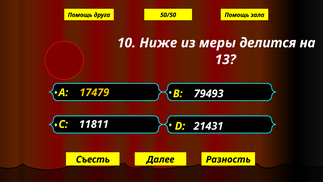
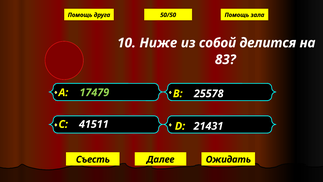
меры: меры -> собой
13: 13 -> 83
17479 colour: yellow -> light green
79493: 79493 -> 25578
11811: 11811 -> 41511
Разность: Разность -> Ожидать
